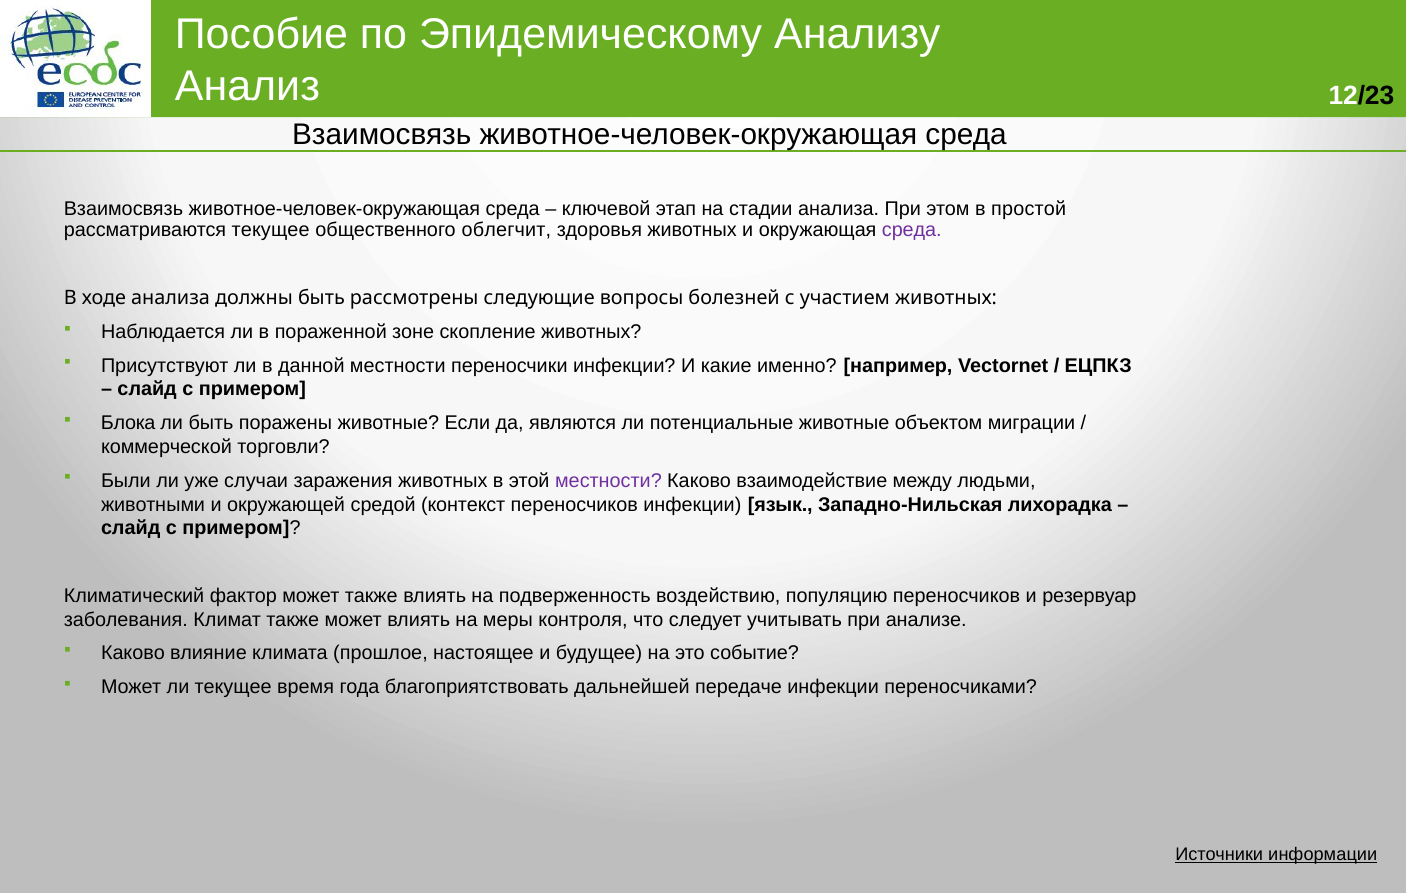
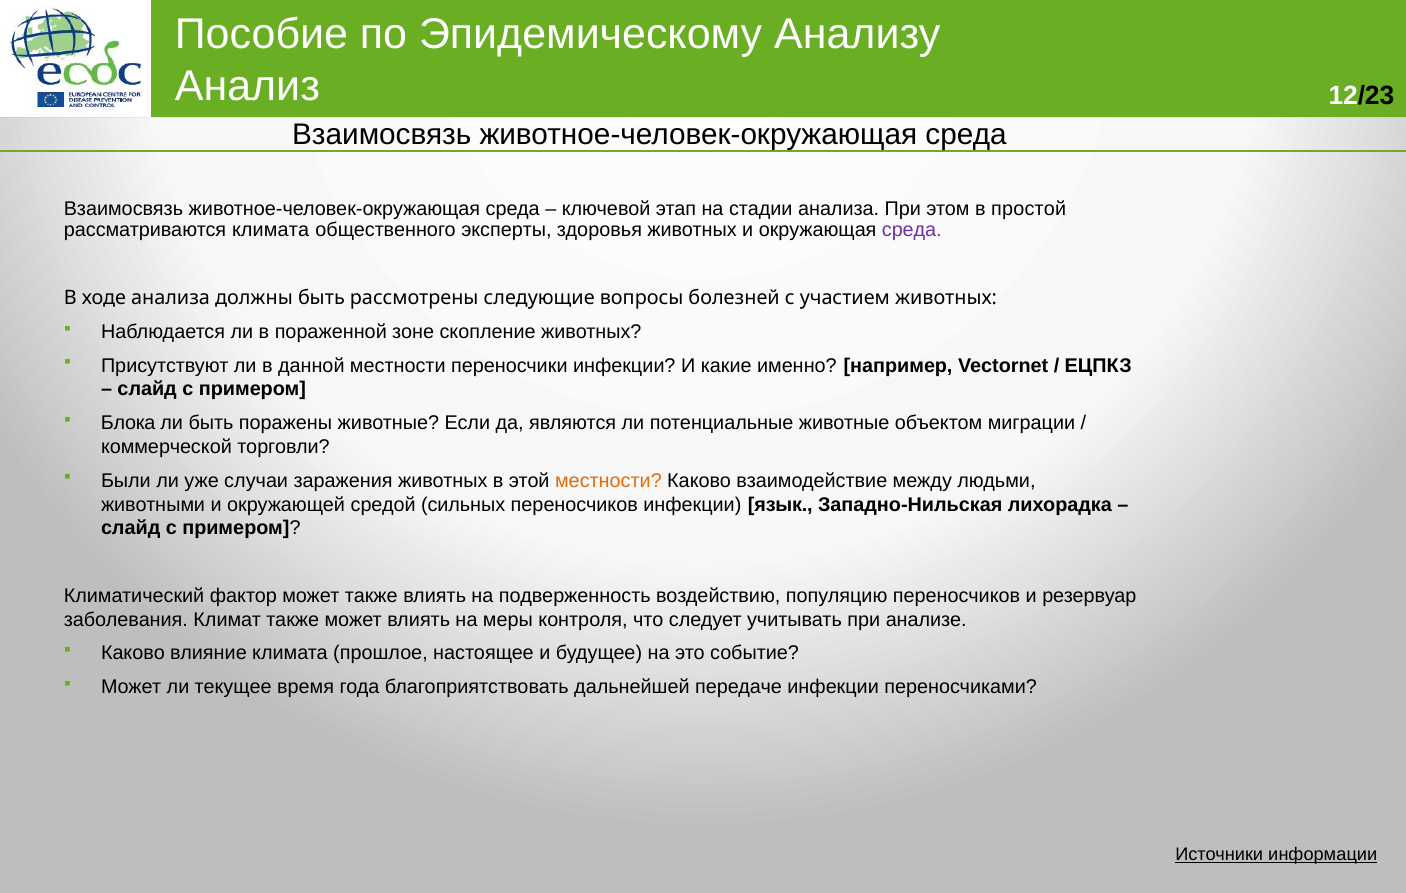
рассматриваются текущее: текущее -> климата
облегчит: облегчит -> эксперты
местности at (608, 480) colour: purple -> orange
контекст: контекст -> сильных
